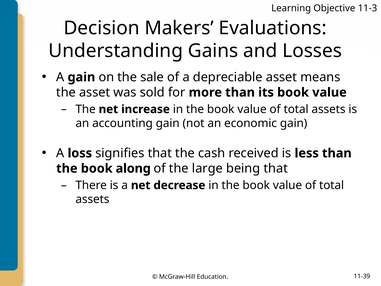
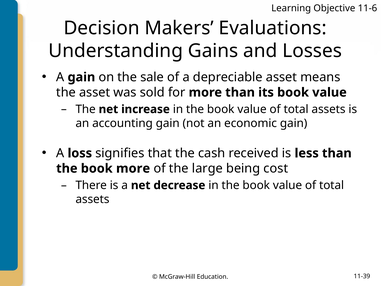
11-3: 11-3 -> 11-6
book along: along -> more
being that: that -> cost
